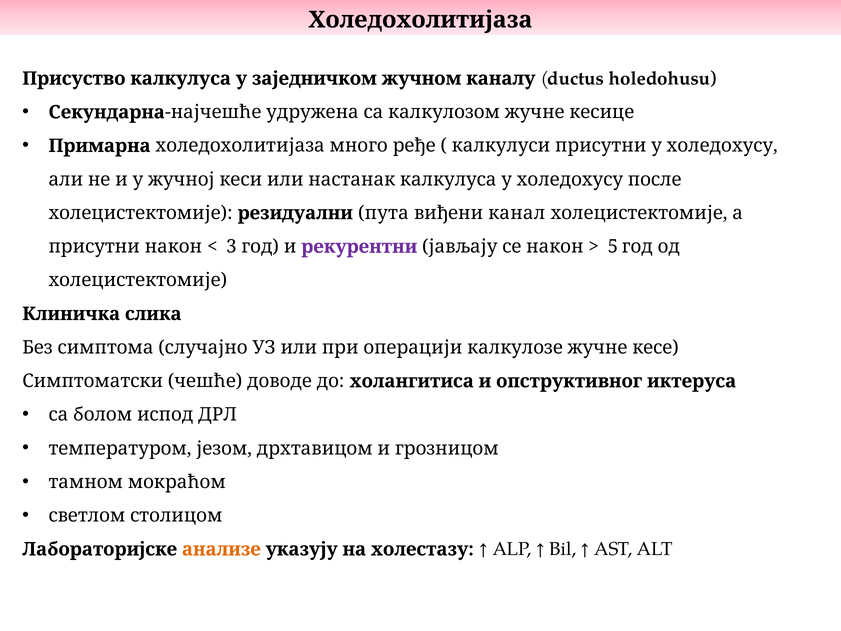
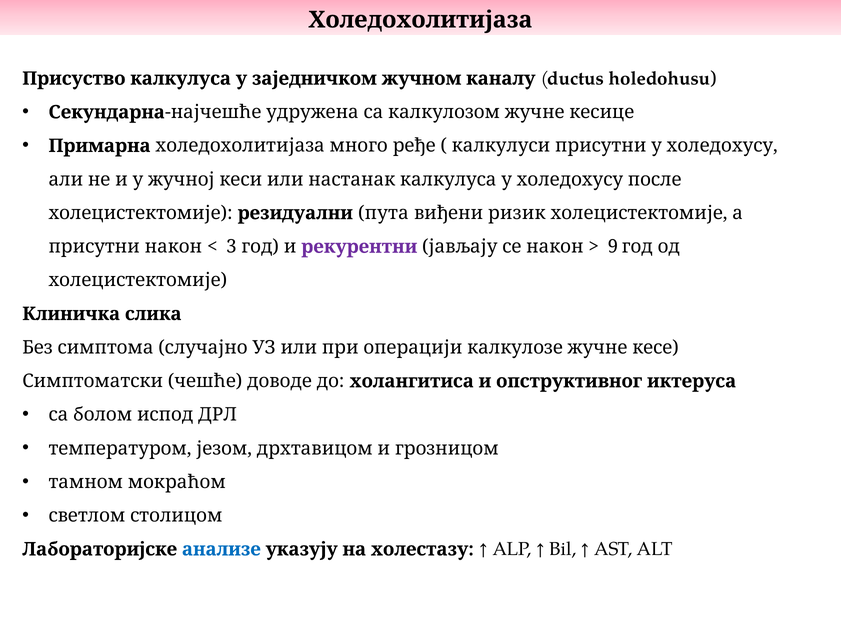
канал: канал -> ризик
5: 5 -> 9
анализе colour: orange -> blue
